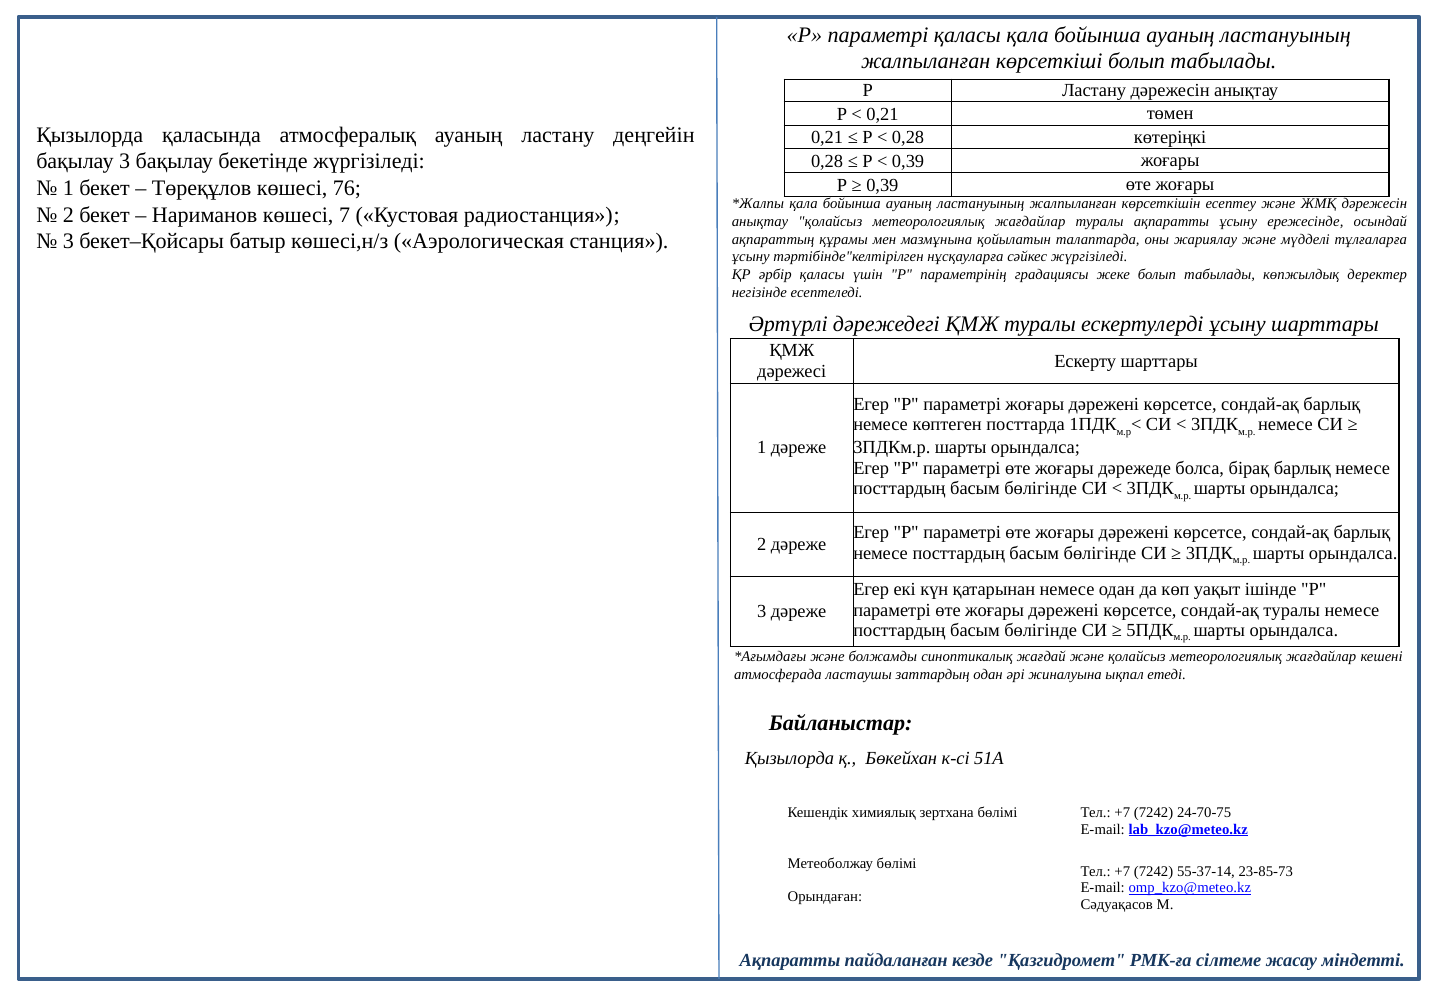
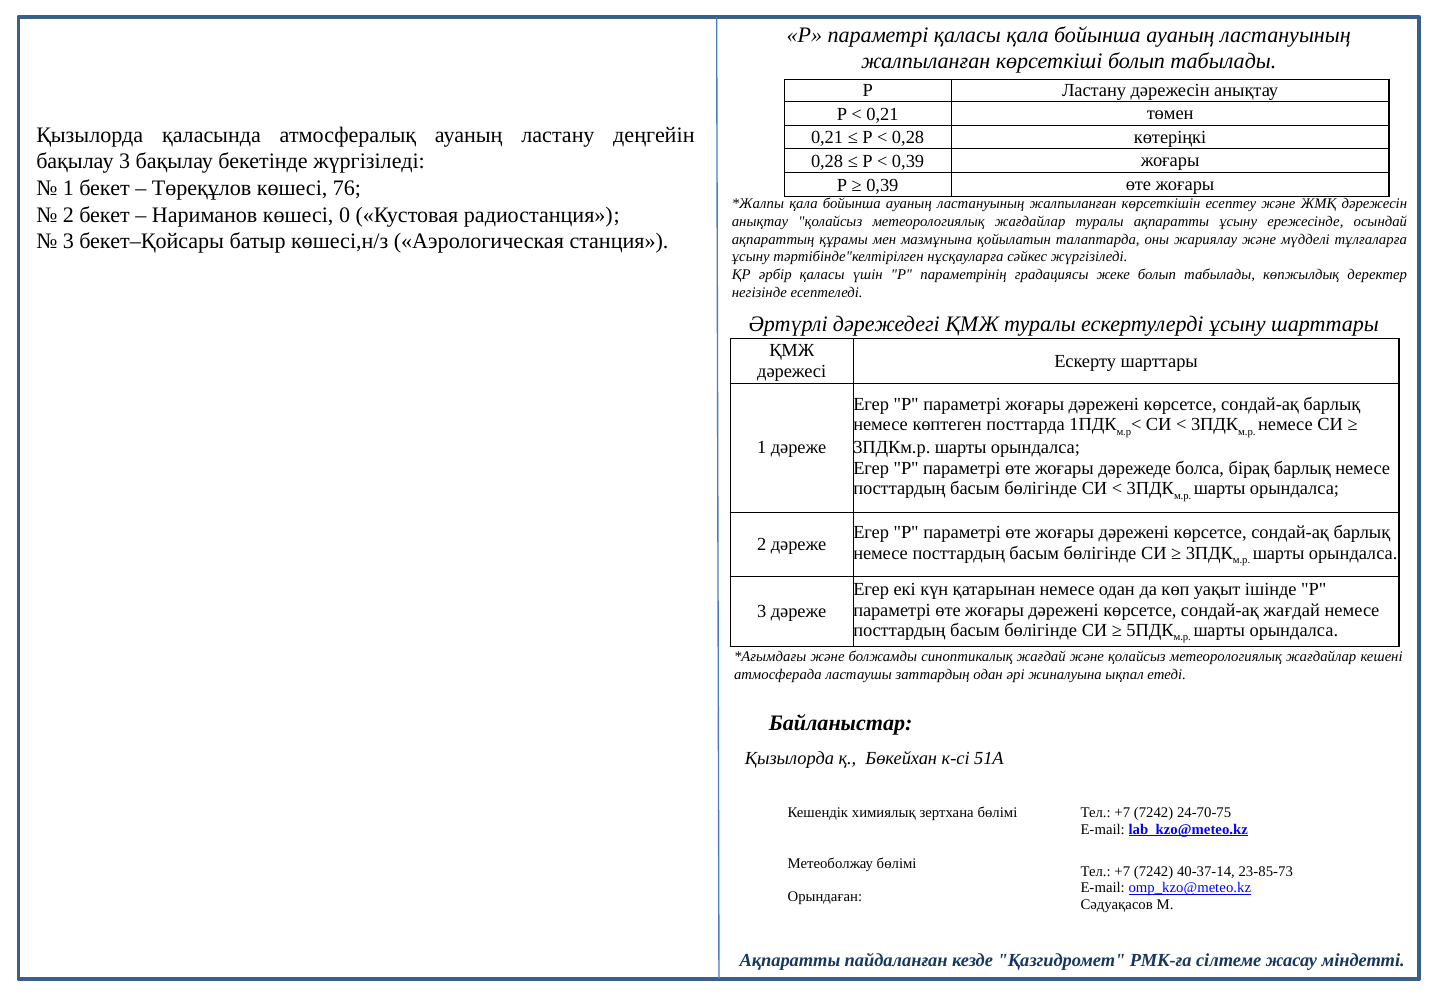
7: 7 -> 0
сондай-ақ туралы: туралы -> жағдай
55-37-14: 55-37-14 -> 40-37-14
